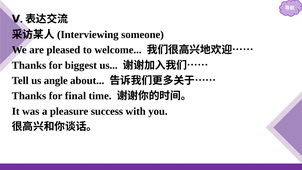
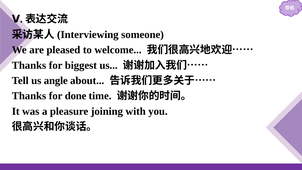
final: final -> done
success: success -> joining
